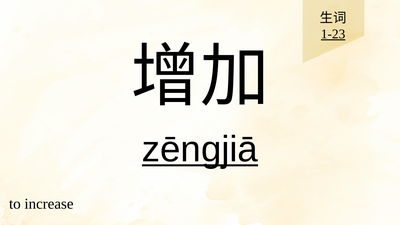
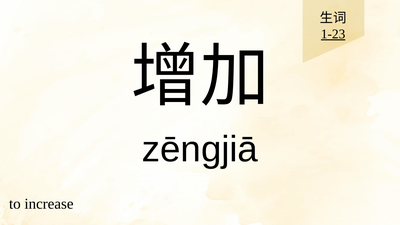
zēngjiā underline: present -> none
